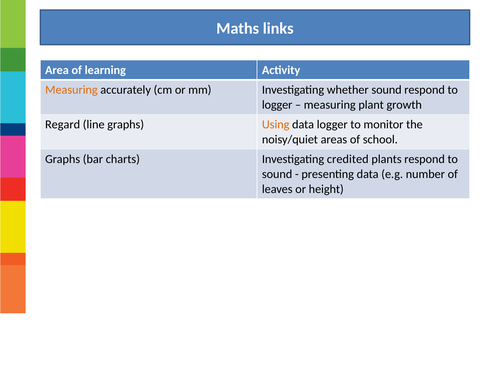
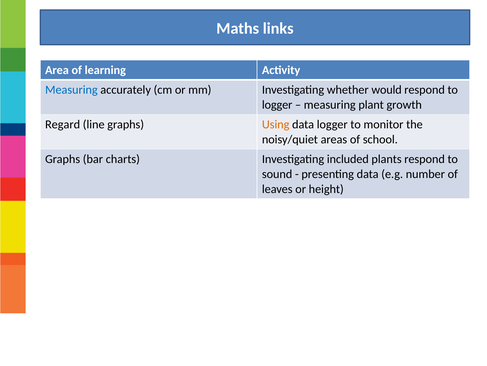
Measuring at (71, 90) colour: orange -> blue
whether sound: sound -> would
credited: credited -> included
